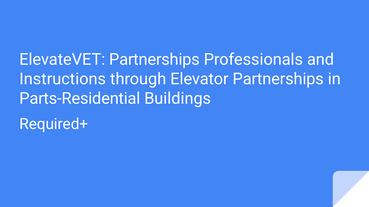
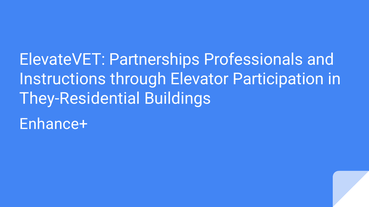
Elevator Partnerships: Partnerships -> Participation
Parts-Residential: Parts-Residential -> They-Residential
Required+: Required+ -> Enhance+
